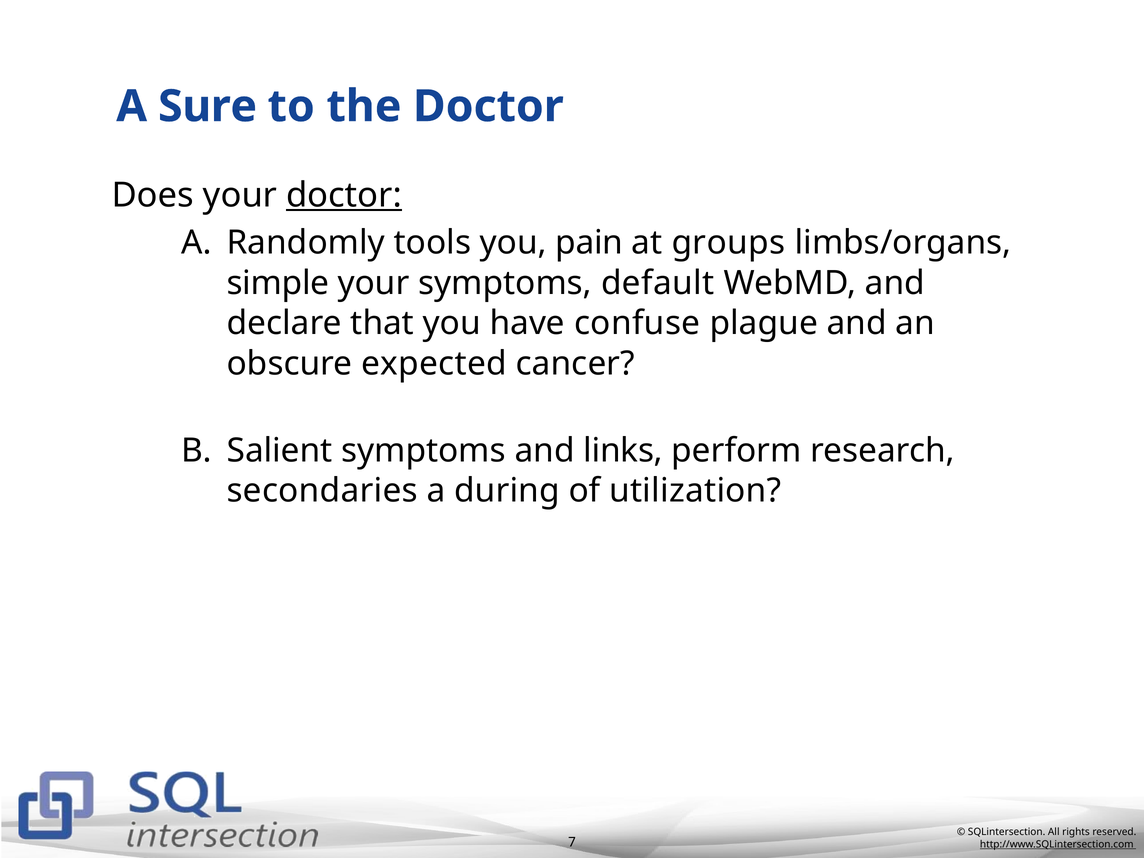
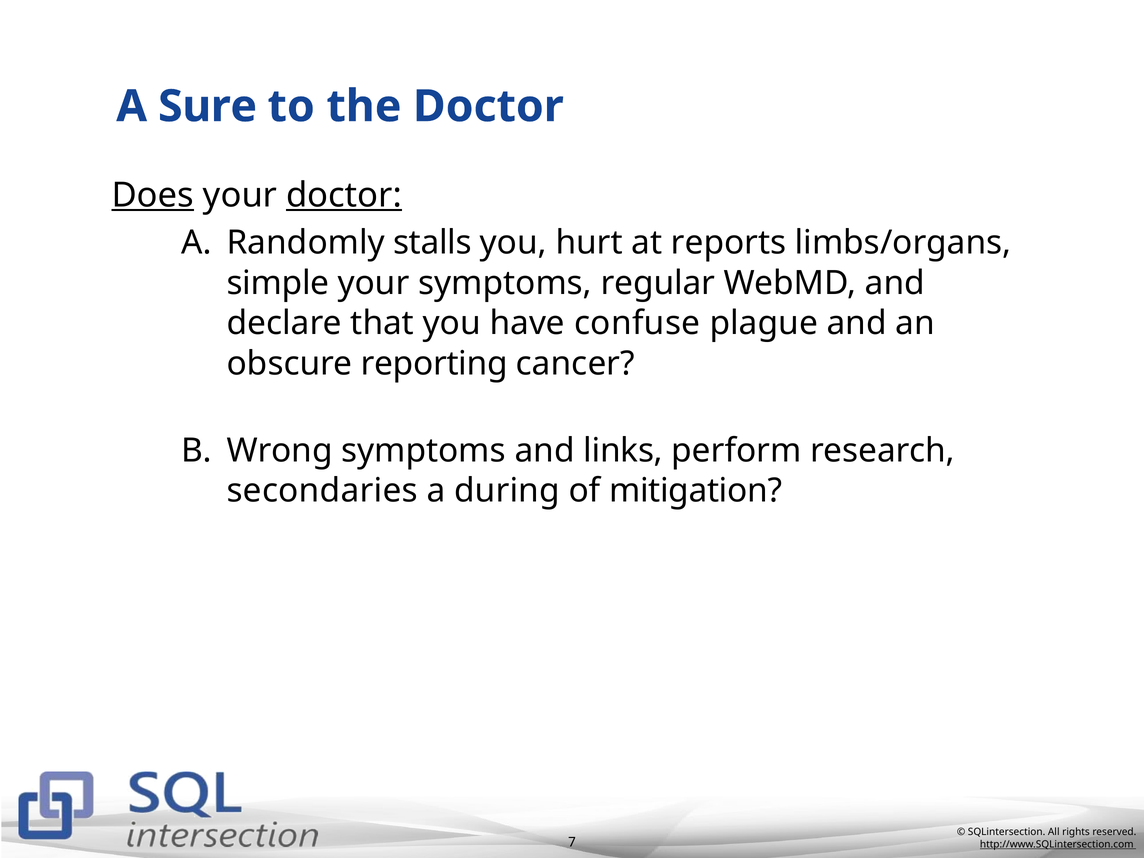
Does underline: none -> present
tools: tools -> stalls
pain: pain -> hurt
groups: groups -> reports
default: default -> regular
expected: expected -> reporting
Salient: Salient -> Wrong
utilization: utilization -> mitigation
